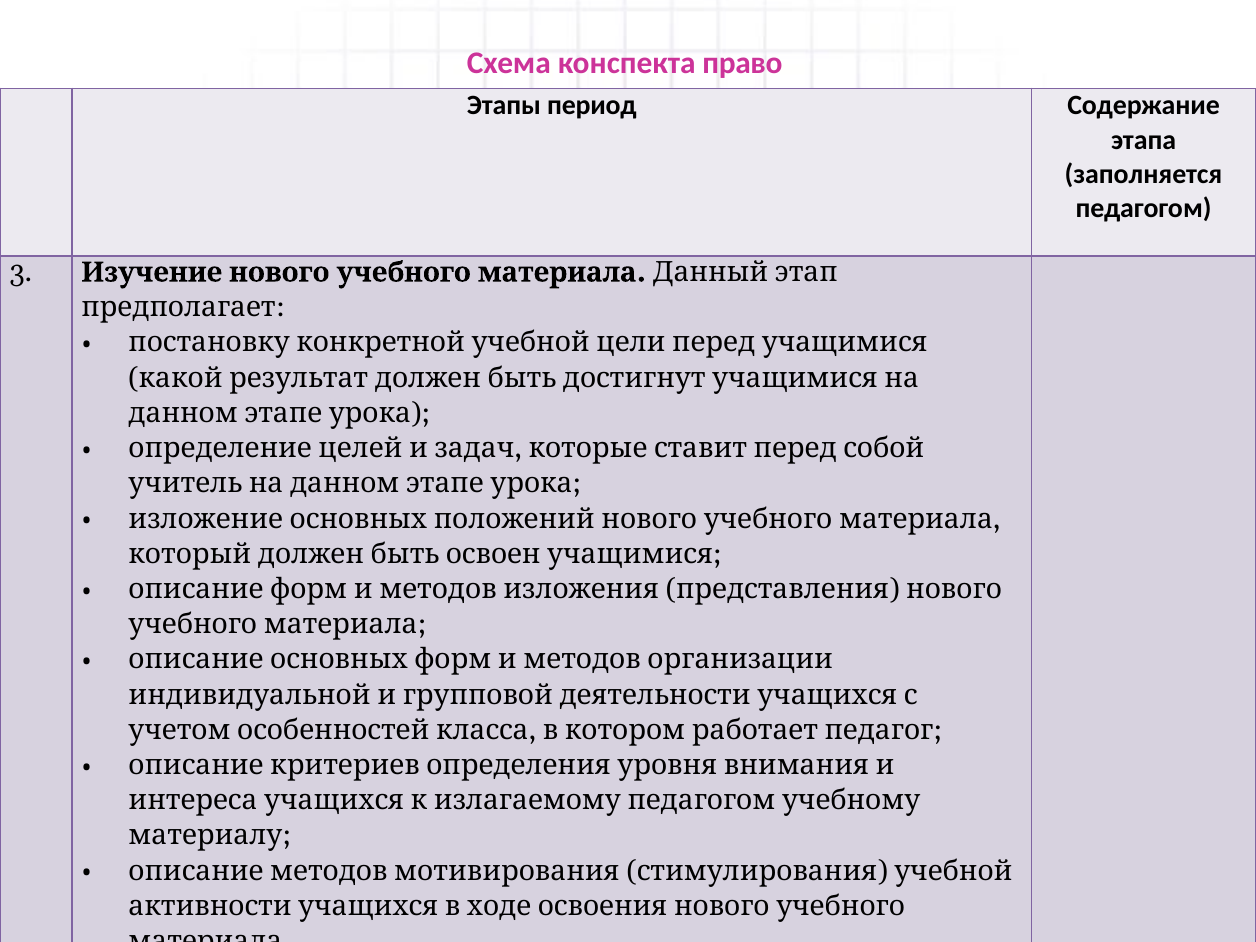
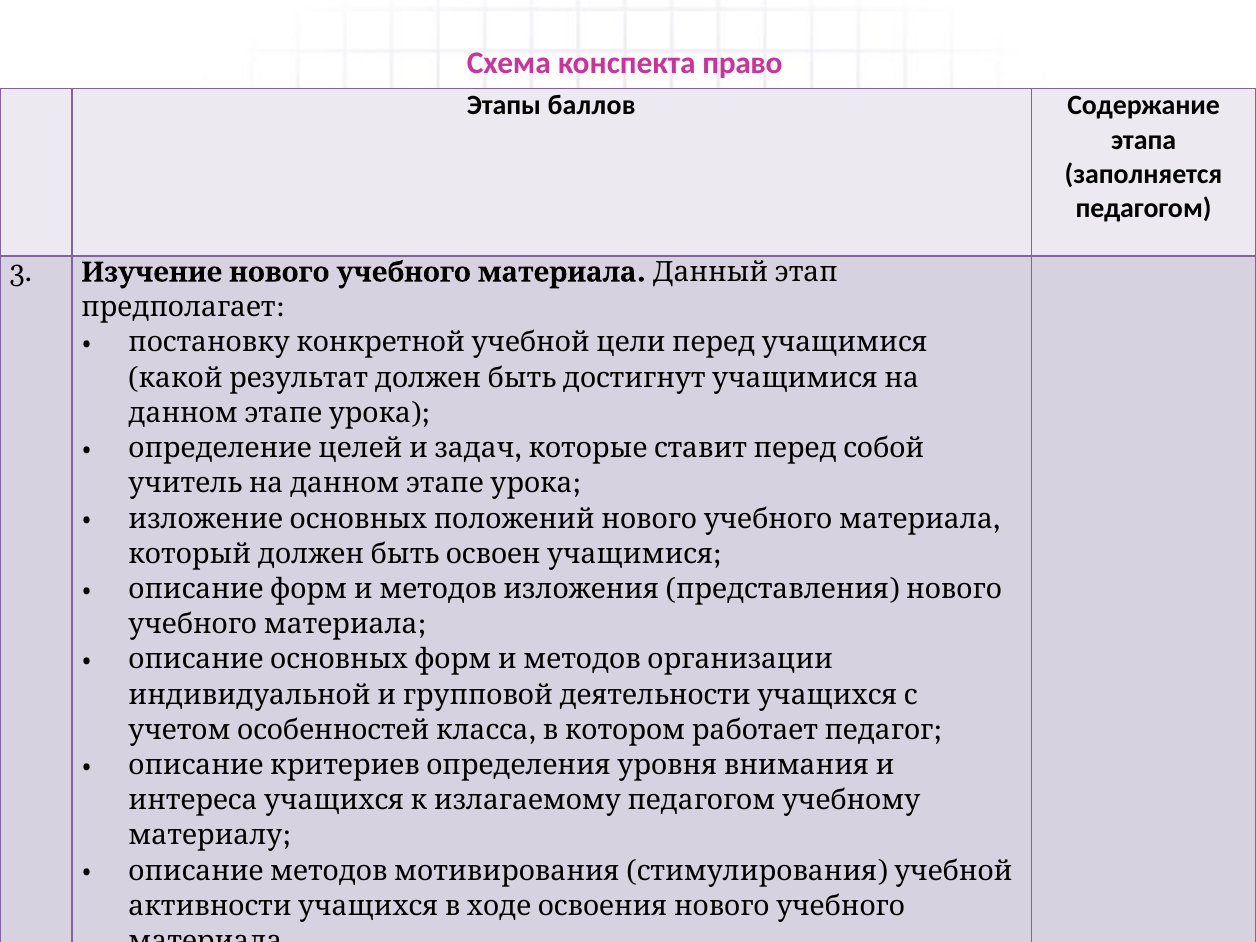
период: период -> баллов
